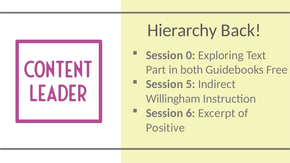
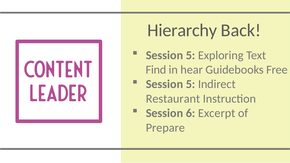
0 at (191, 55): 0 -> 5
Part: Part -> Find
both: both -> hear
Willingham: Willingham -> Restaurant
Positive: Positive -> Prepare
